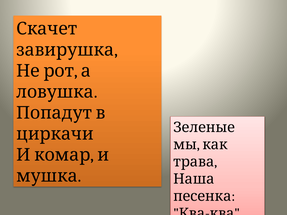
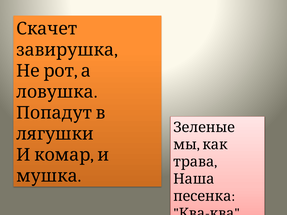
циркачи: циркачи -> лягушки
